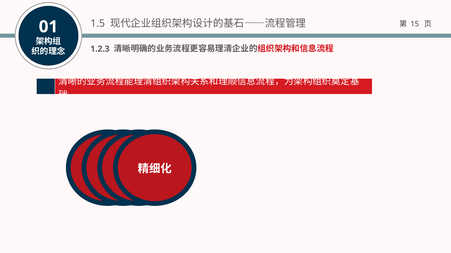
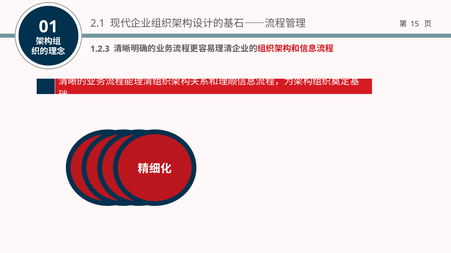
1.5: 1.5 -> 2.1
